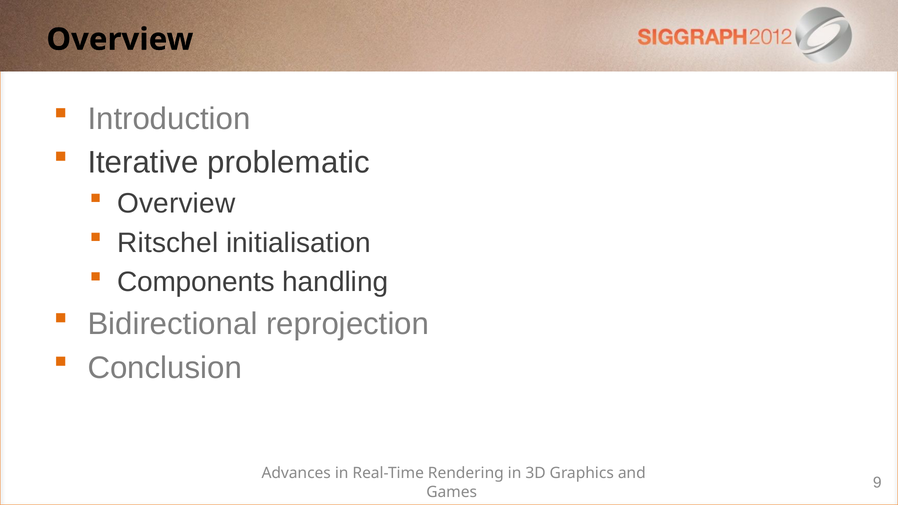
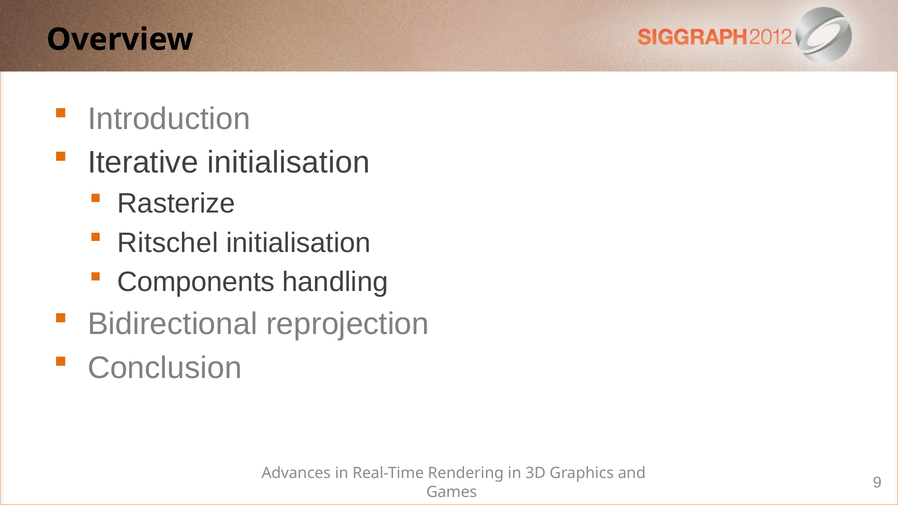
Iterative problematic: problematic -> initialisation
Overview at (176, 204): Overview -> Rasterize
